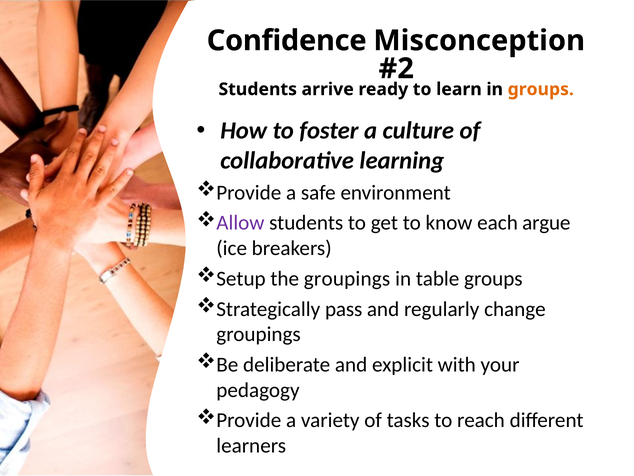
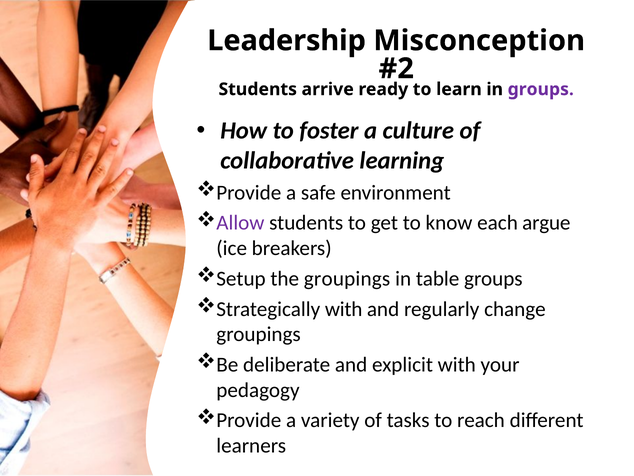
Confidence: Confidence -> Leadership
groups at (541, 89) colour: orange -> purple
Strategically pass: pass -> with
